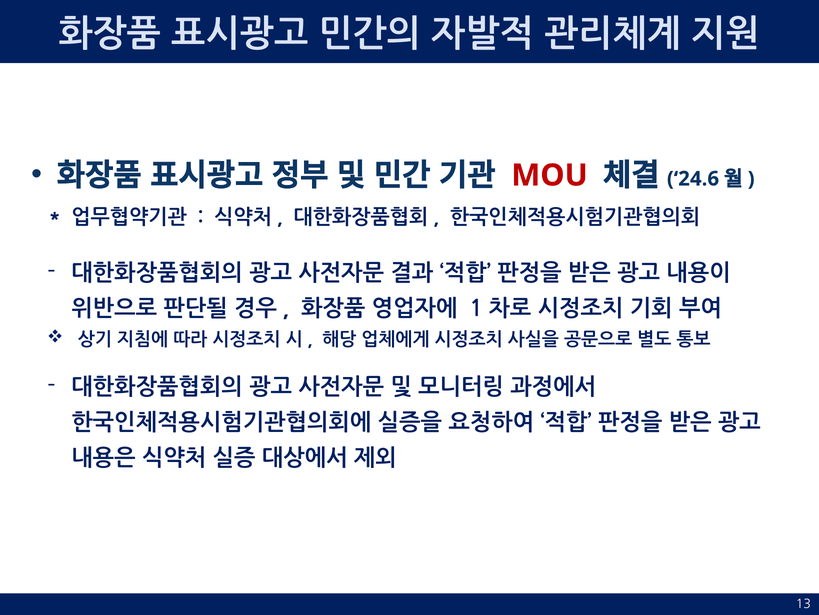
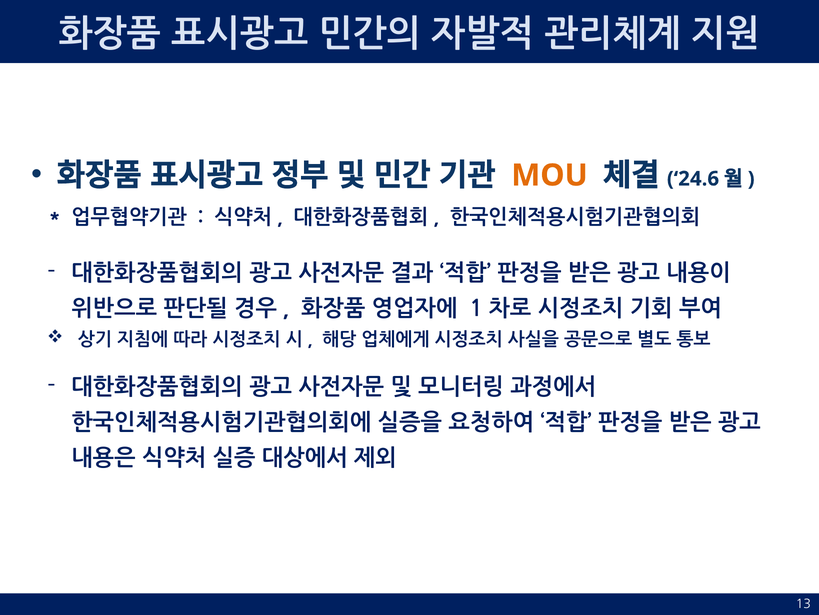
MOU colour: red -> orange
